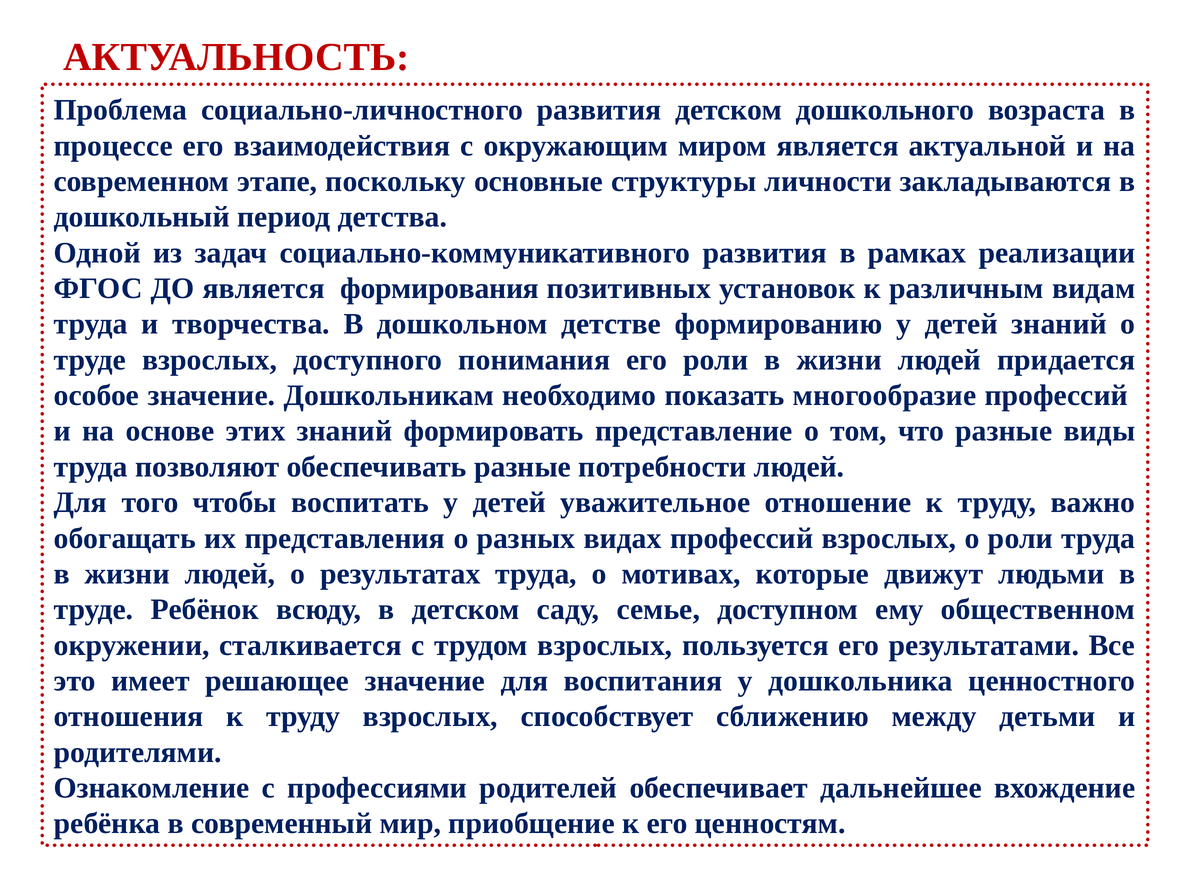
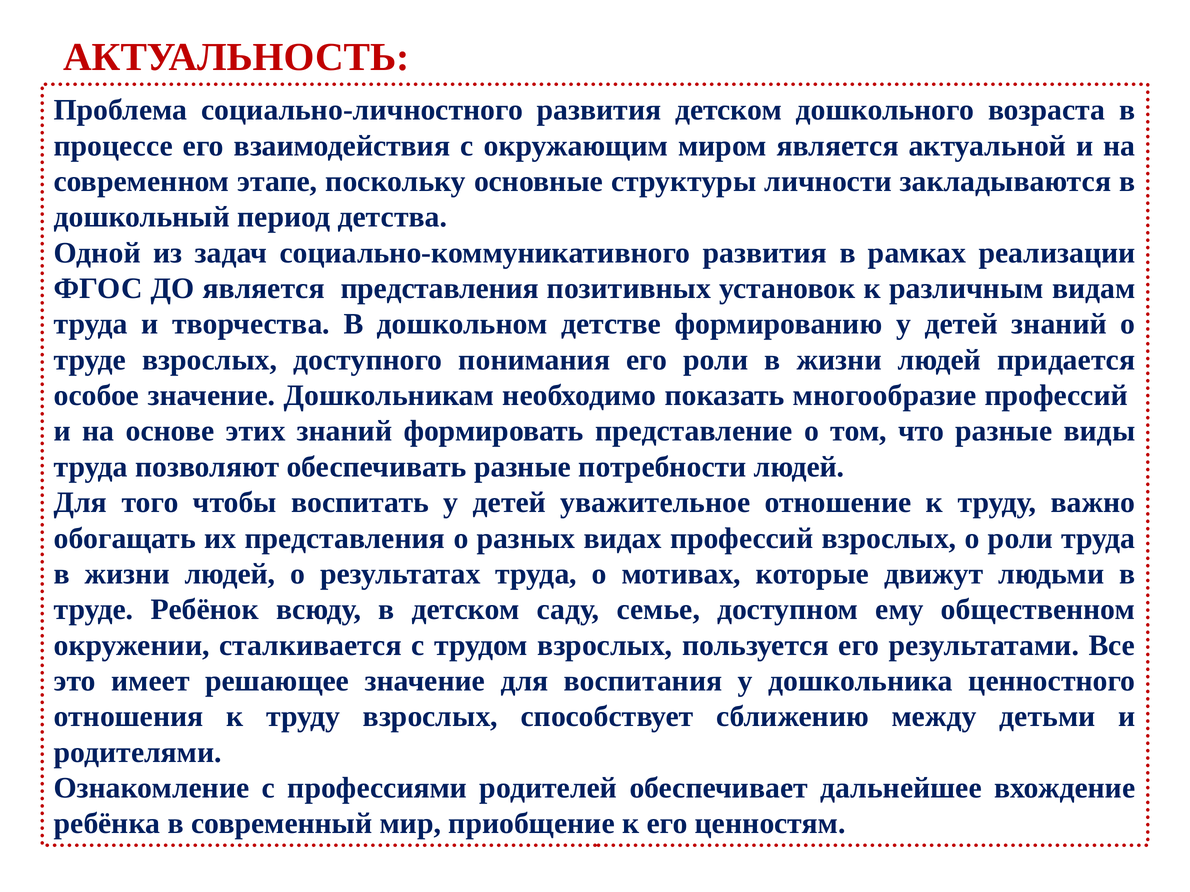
является формирования: формирования -> представления
